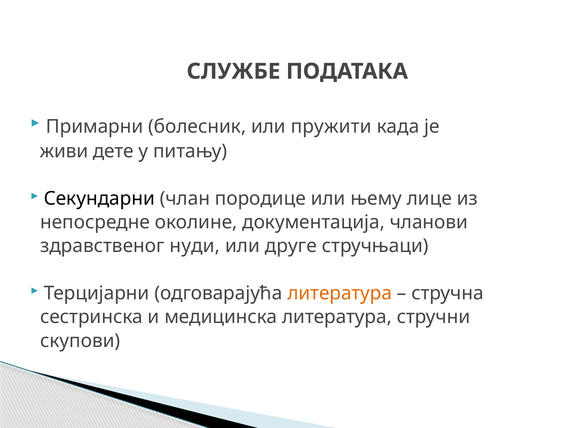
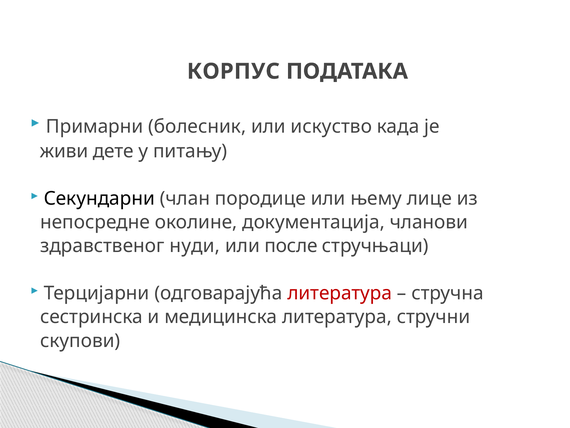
СЛУЖБЕ: СЛУЖБЕ -> КОРПУС
пружити: пружити -> искуство
друге: друге -> после
литература at (340, 293) colour: orange -> red
